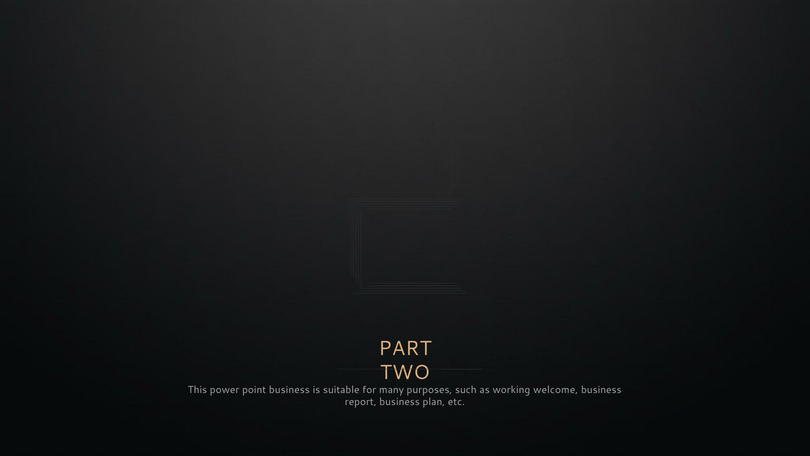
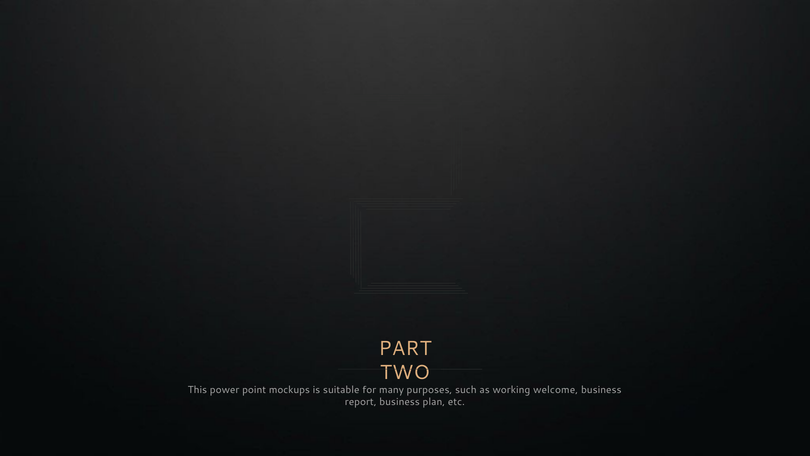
point business: business -> mockups
